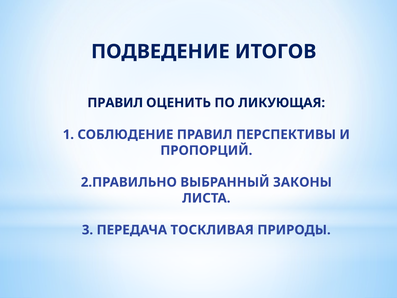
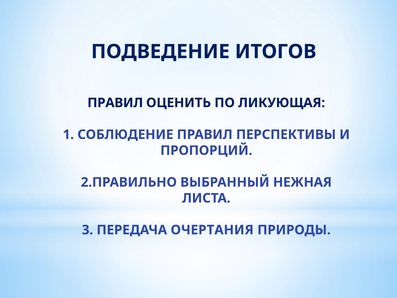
ЗАКОНЫ: ЗАКОНЫ -> НЕЖНАЯ
ТОСКЛИВАЯ: ТОСКЛИВАЯ -> ОЧЕРТАНИЯ
